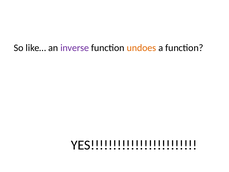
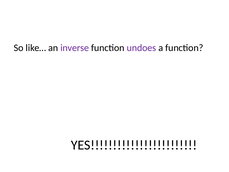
undoes colour: orange -> purple
